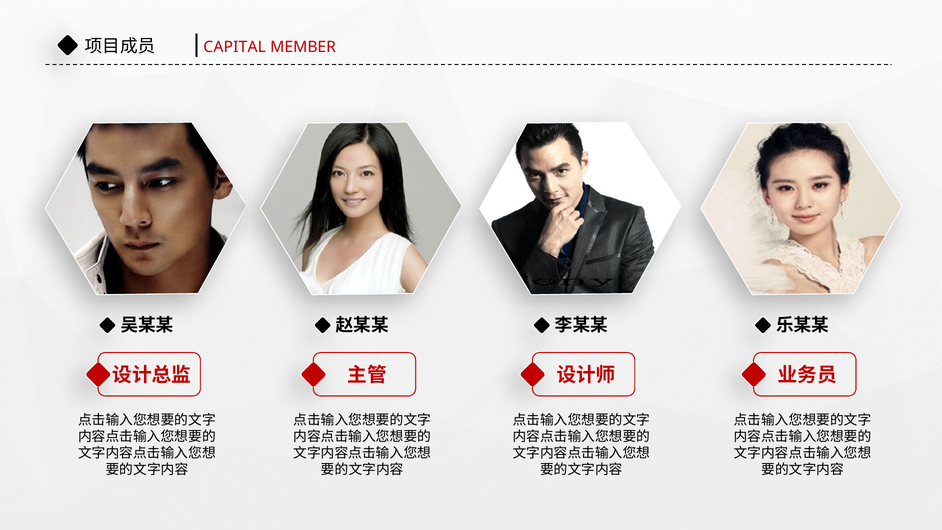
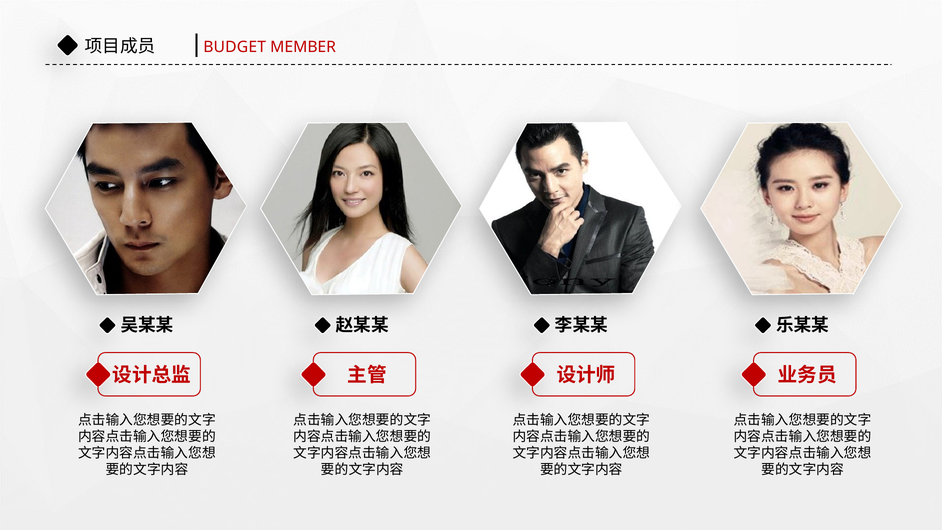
CAPITAL: CAPITAL -> BUDGET
